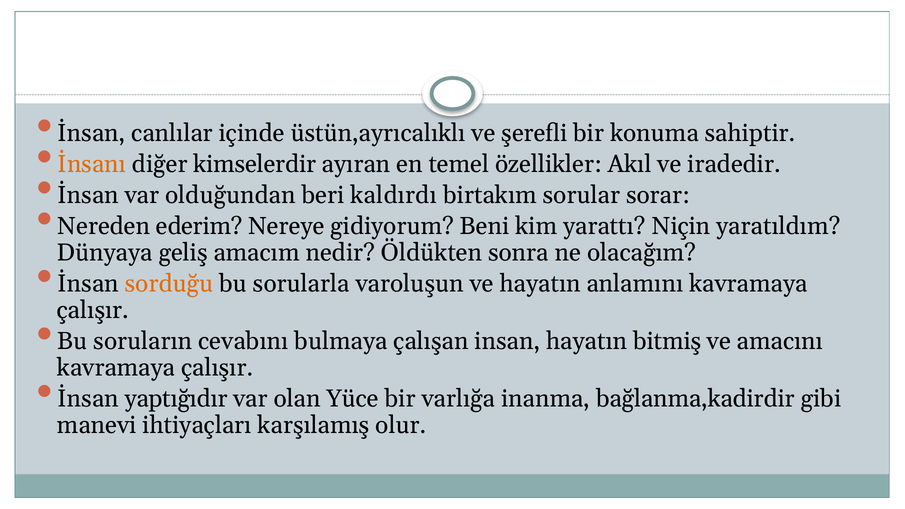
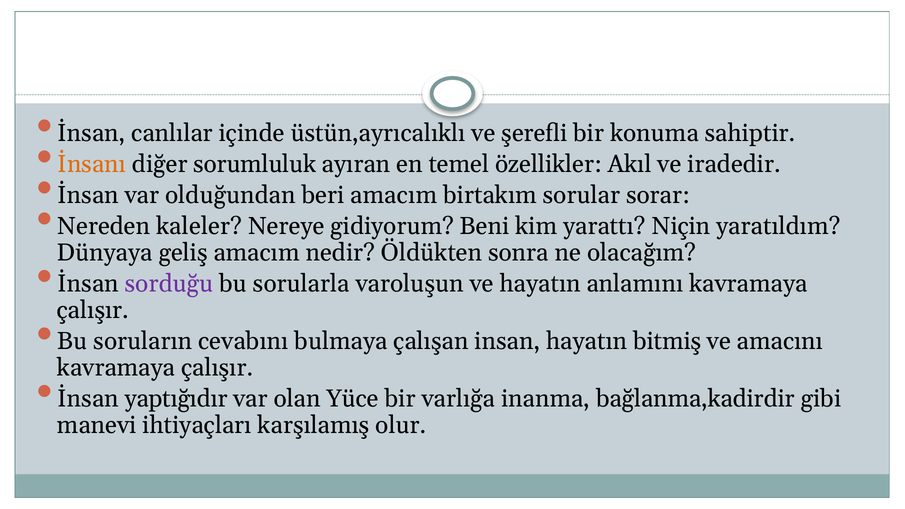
kimselerdir: kimselerdir -> sorumluluk
beri kaldırdı: kaldırdı -> amacım
ederim: ederim -> kaleler
sorduğu colour: orange -> purple
